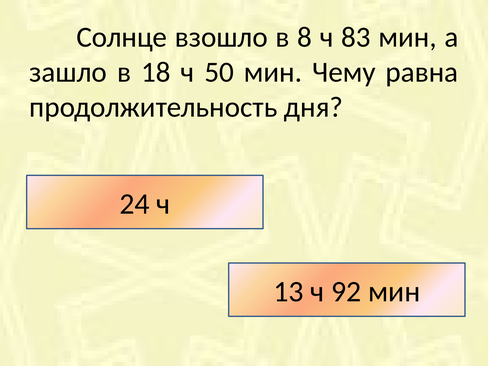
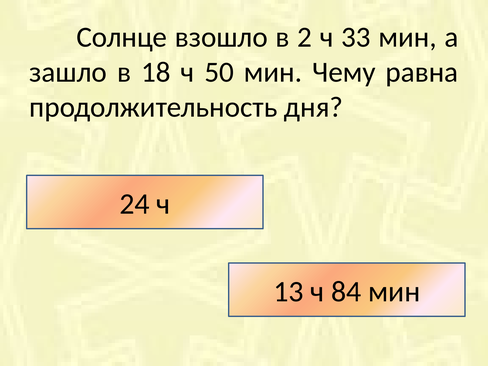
8: 8 -> 2
83: 83 -> 33
92: 92 -> 84
